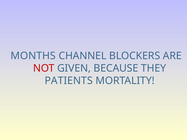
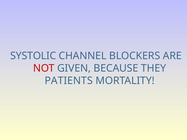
MONTHS: MONTHS -> SYSTOLIC
